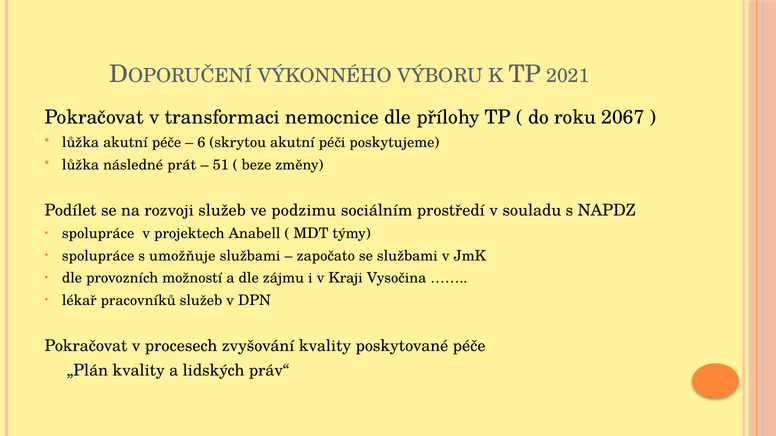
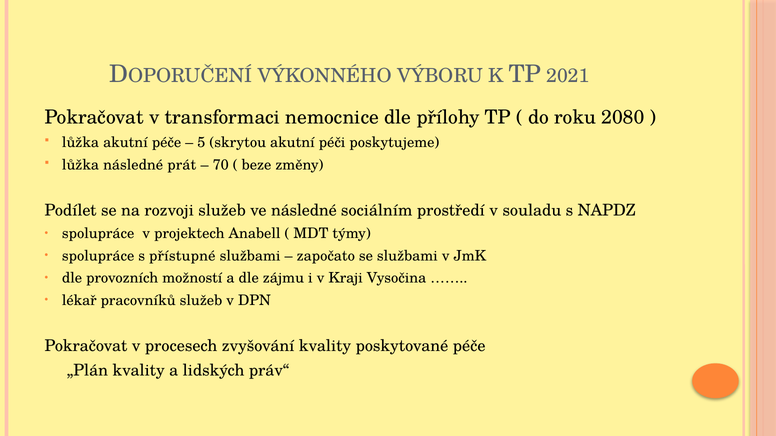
2067: 2067 -> 2080
6: 6 -> 5
51: 51 -> 70
ve podzimu: podzimu -> následné
umožňuje: umožňuje -> přístupné
